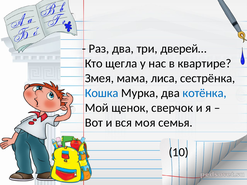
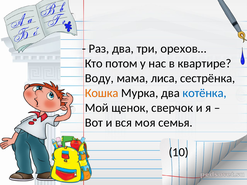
дверей…: дверей… -> орехов…
щегла: щегла -> потом
Змея: Змея -> Воду
Кошка colour: blue -> orange
